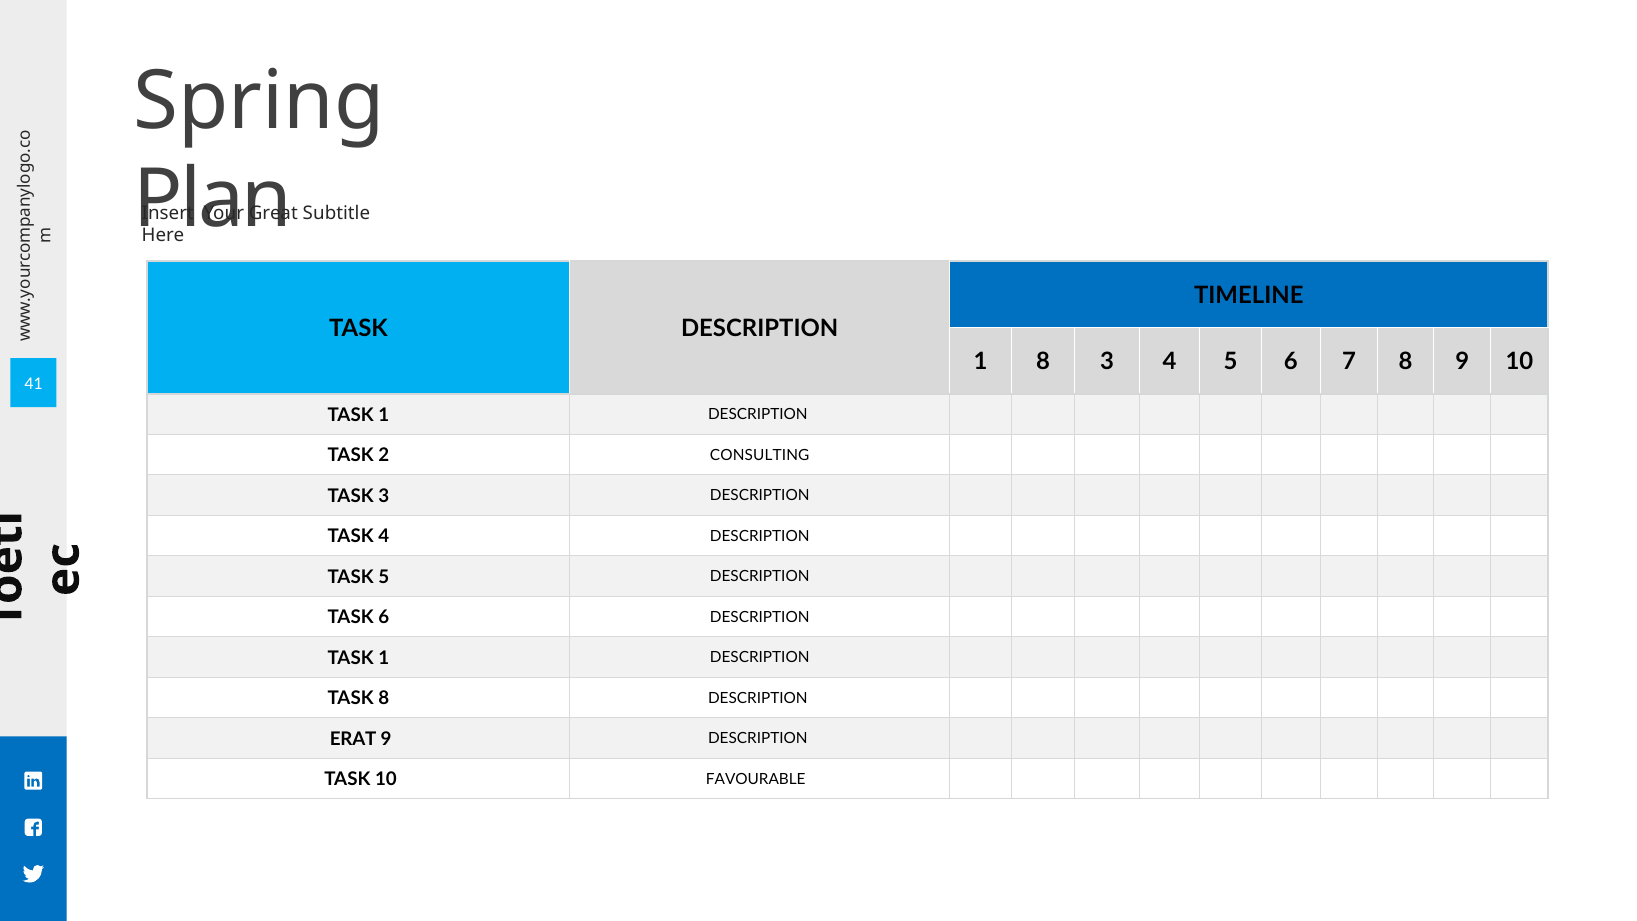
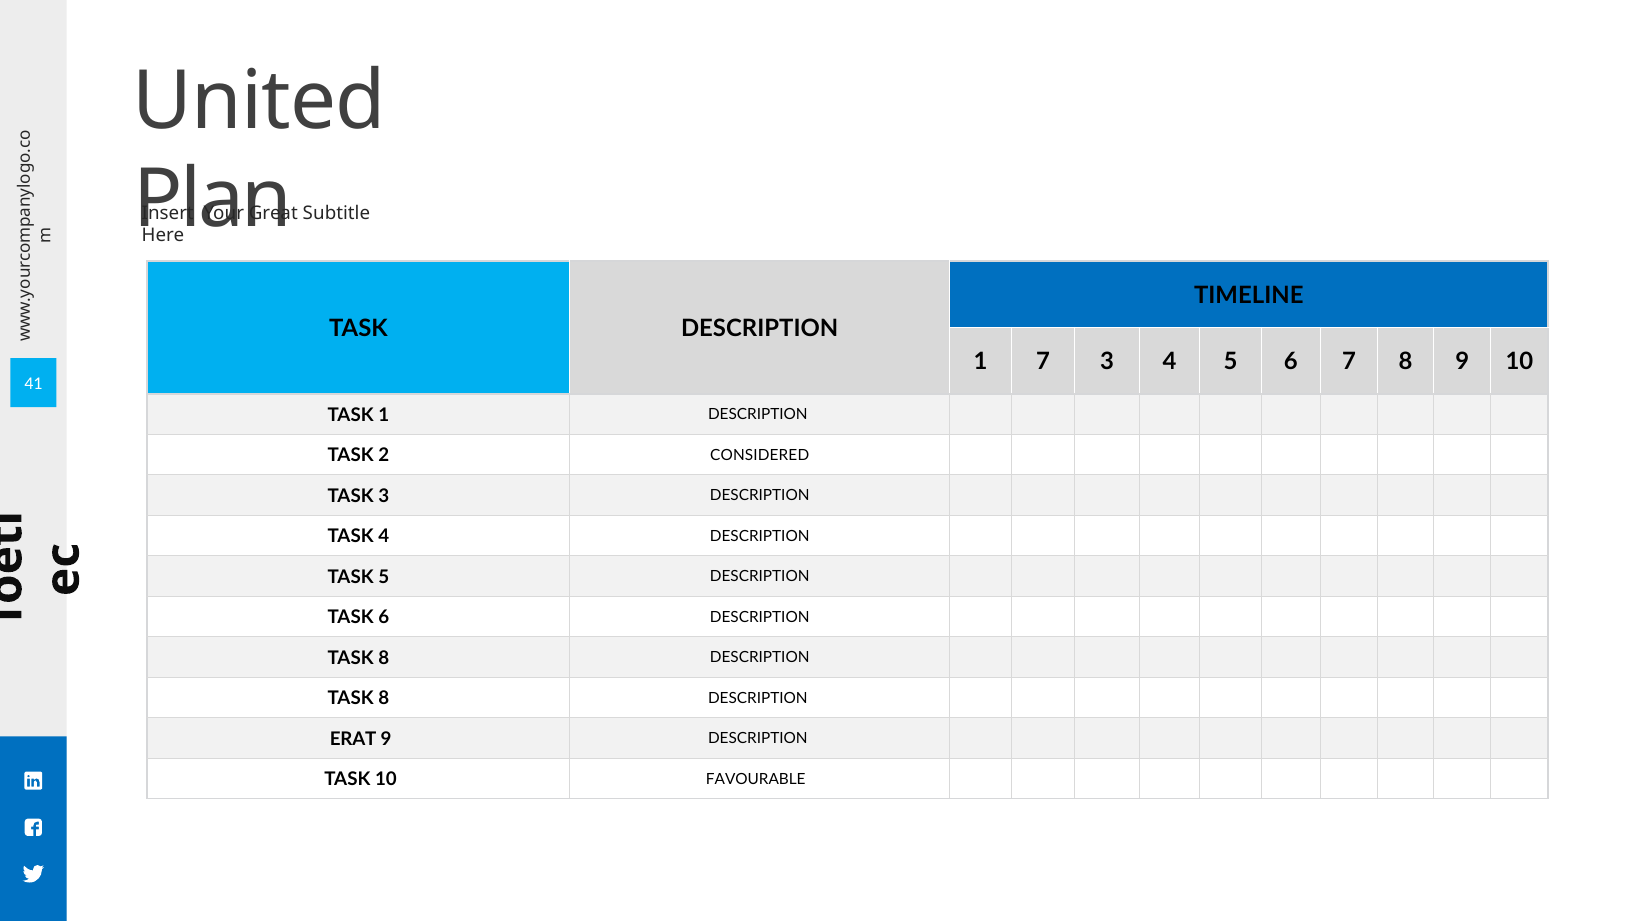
Spring: Spring -> United
1 8: 8 -> 7
CONSULTING: CONSULTING -> CONSIDERED
1 at (384, 658): 1 -> 8
